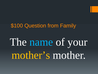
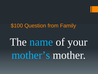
mother’s colour: yellow -> light blue
